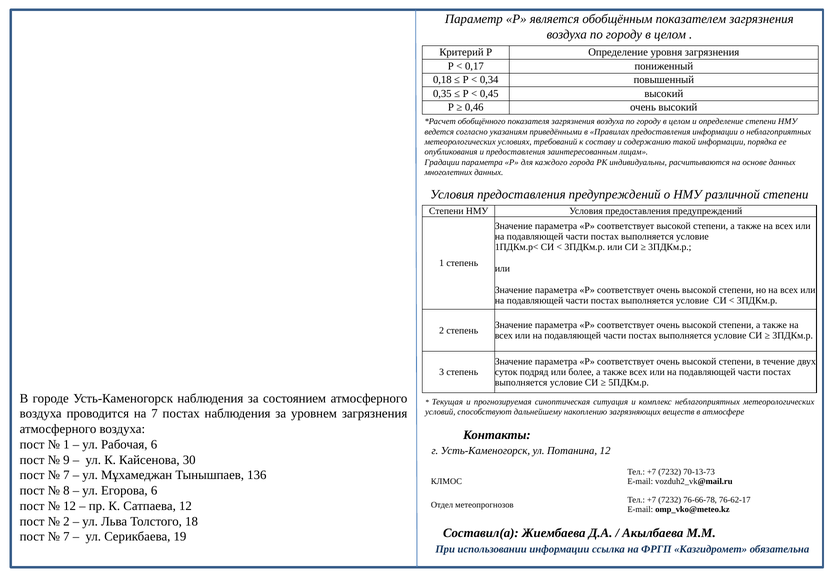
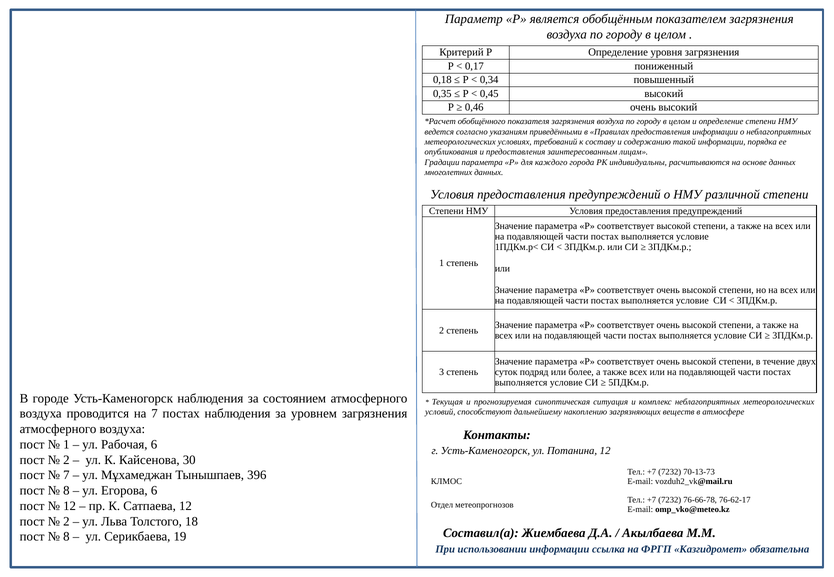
9 at (66, 460): 9 -> 2
136: 136 -> 396
7 at (66, 537): 7 -> 8
